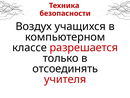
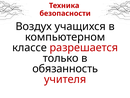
отсоединять: отсоединять -> обязанность
